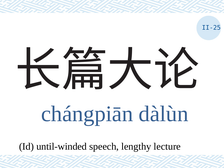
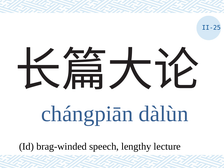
until-winded: until-winded -> brag-winded
